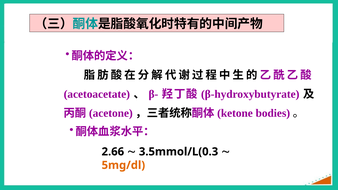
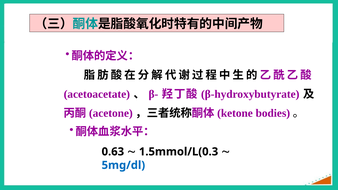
2.66: 2.66 -> 0.63
3.5mmol/L(0.3: 3.5mmol/L(0.3 -> 1.5mmol/L(0.3
5mg/dl colour: orange -> blue
